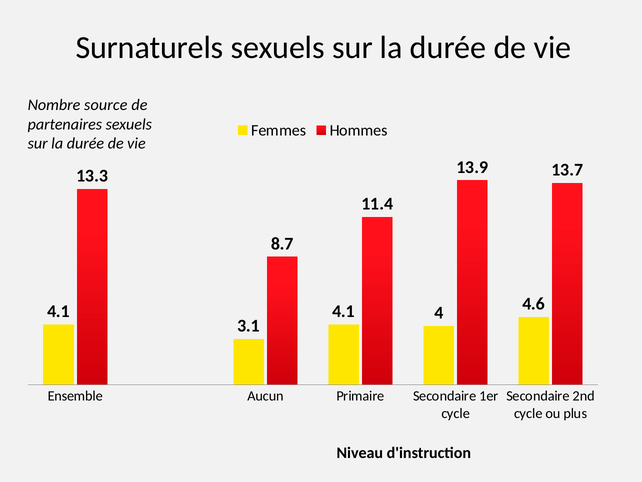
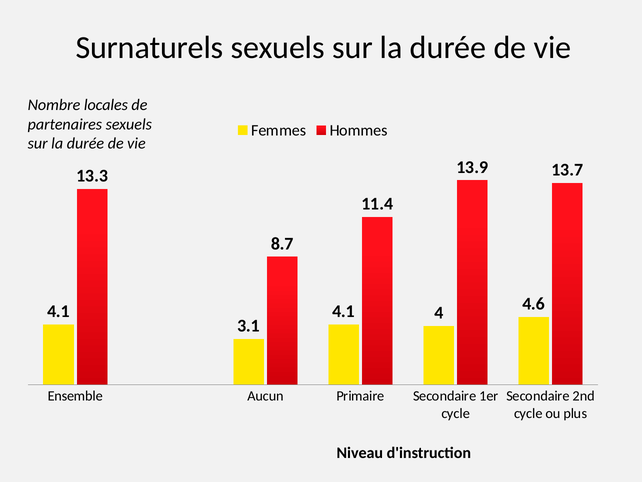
source: source -> locales
